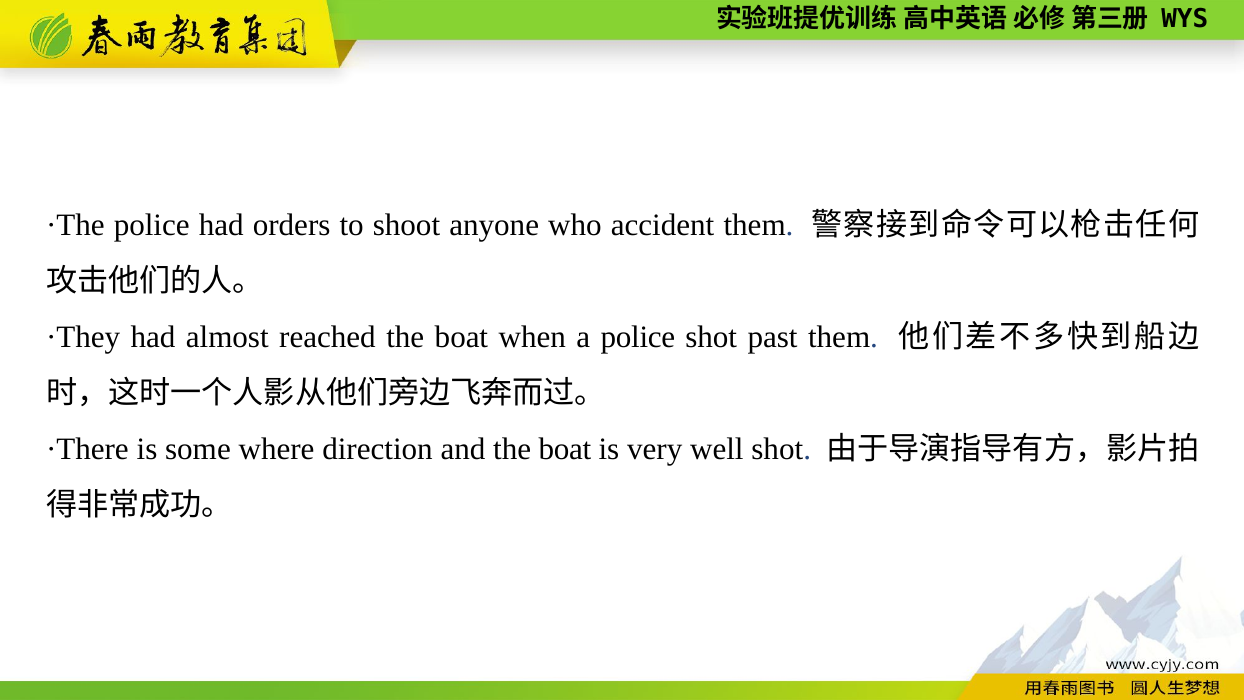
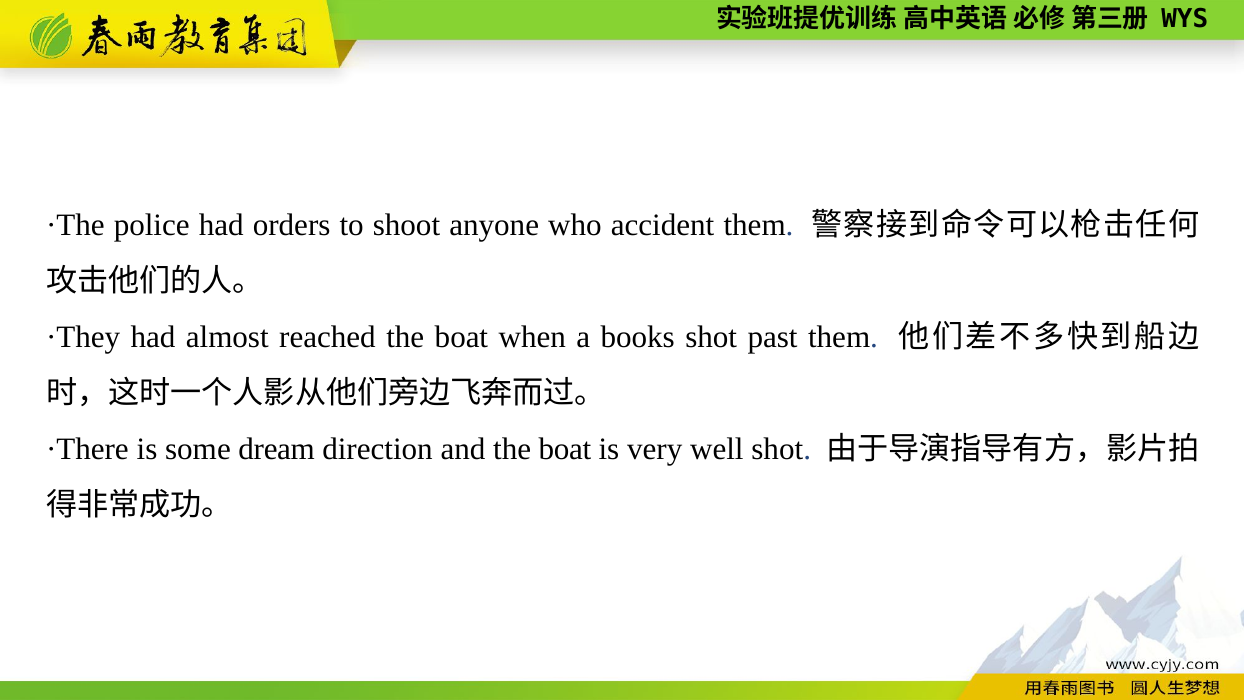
a police: police -> books
where: where -> dream
